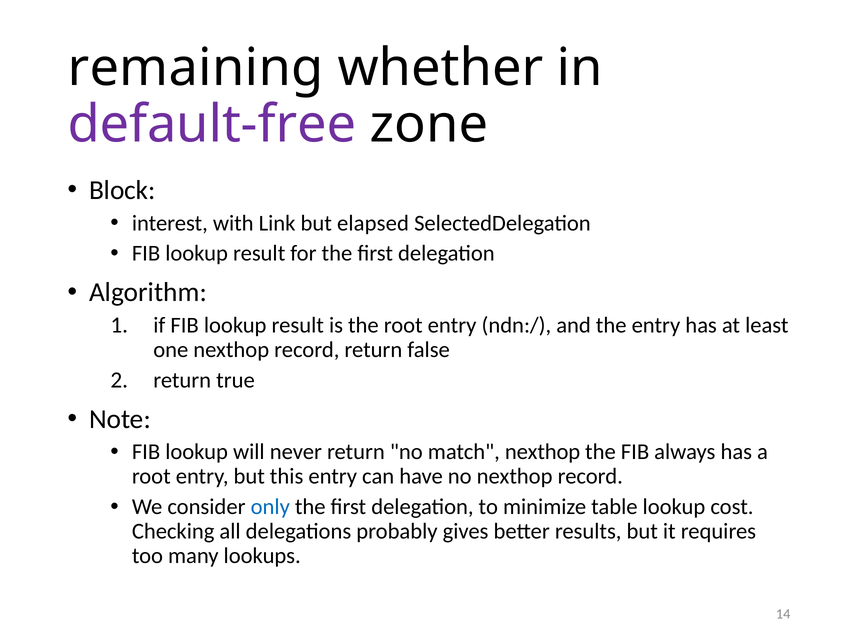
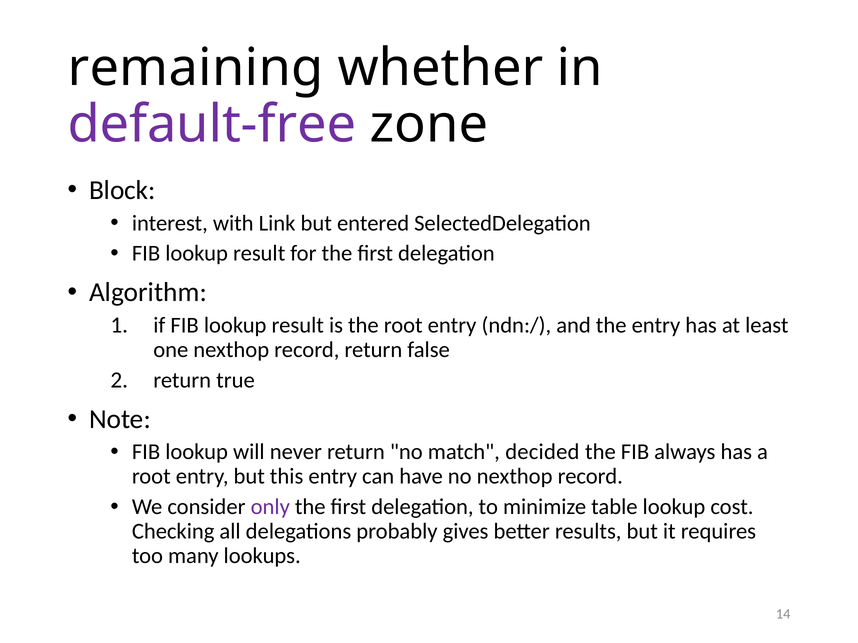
elapsed: elapsed -> entered
match nexthop: nexthop -> decided
only colour: blue -> purple
